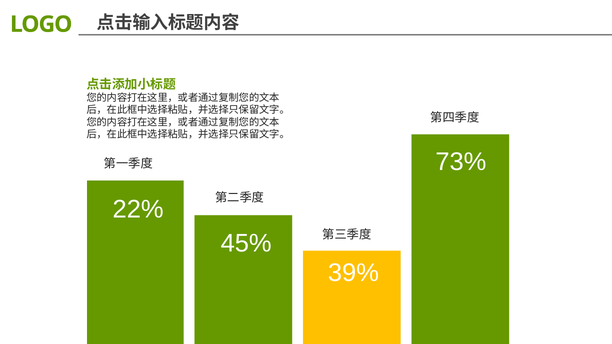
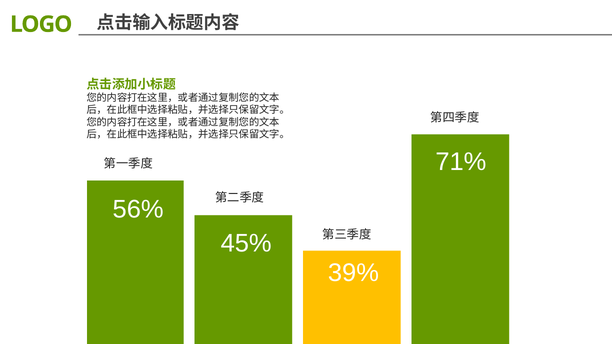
73%: 73% -> 71%
22%: 22% -> 56%
